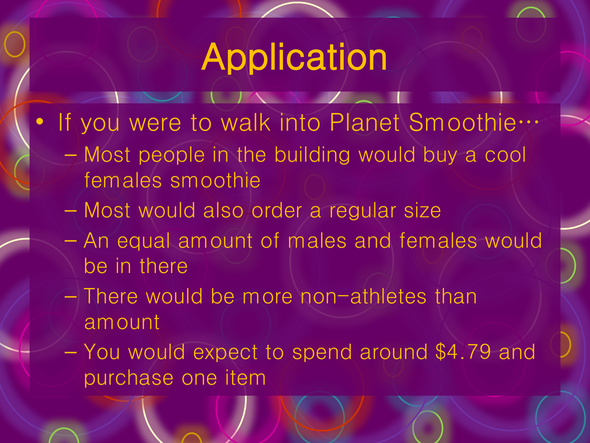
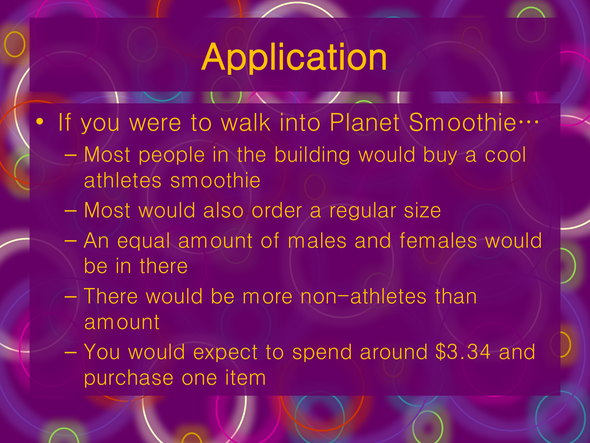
females at (123, 180): females -> athletes
$4.79: $4.79 -> $3.34
